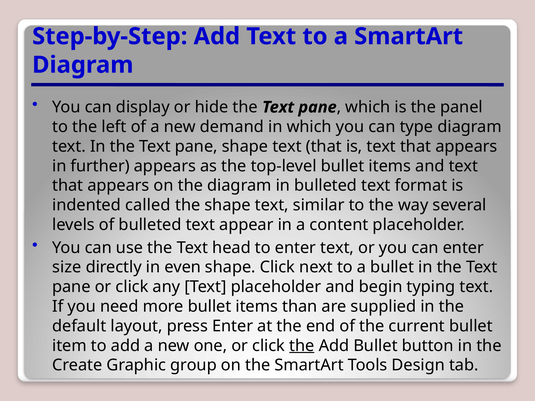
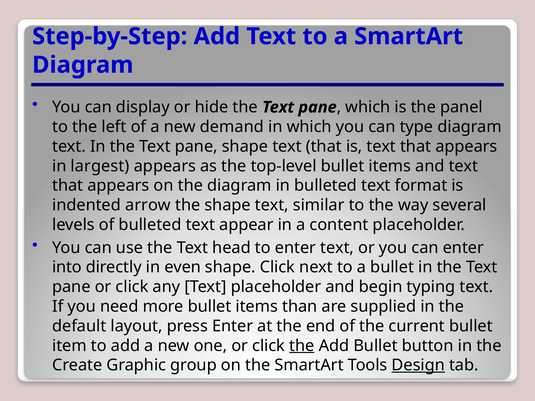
further: further -> largest
called: called -> arrow
size: size -> into
Design underline: none -> present
